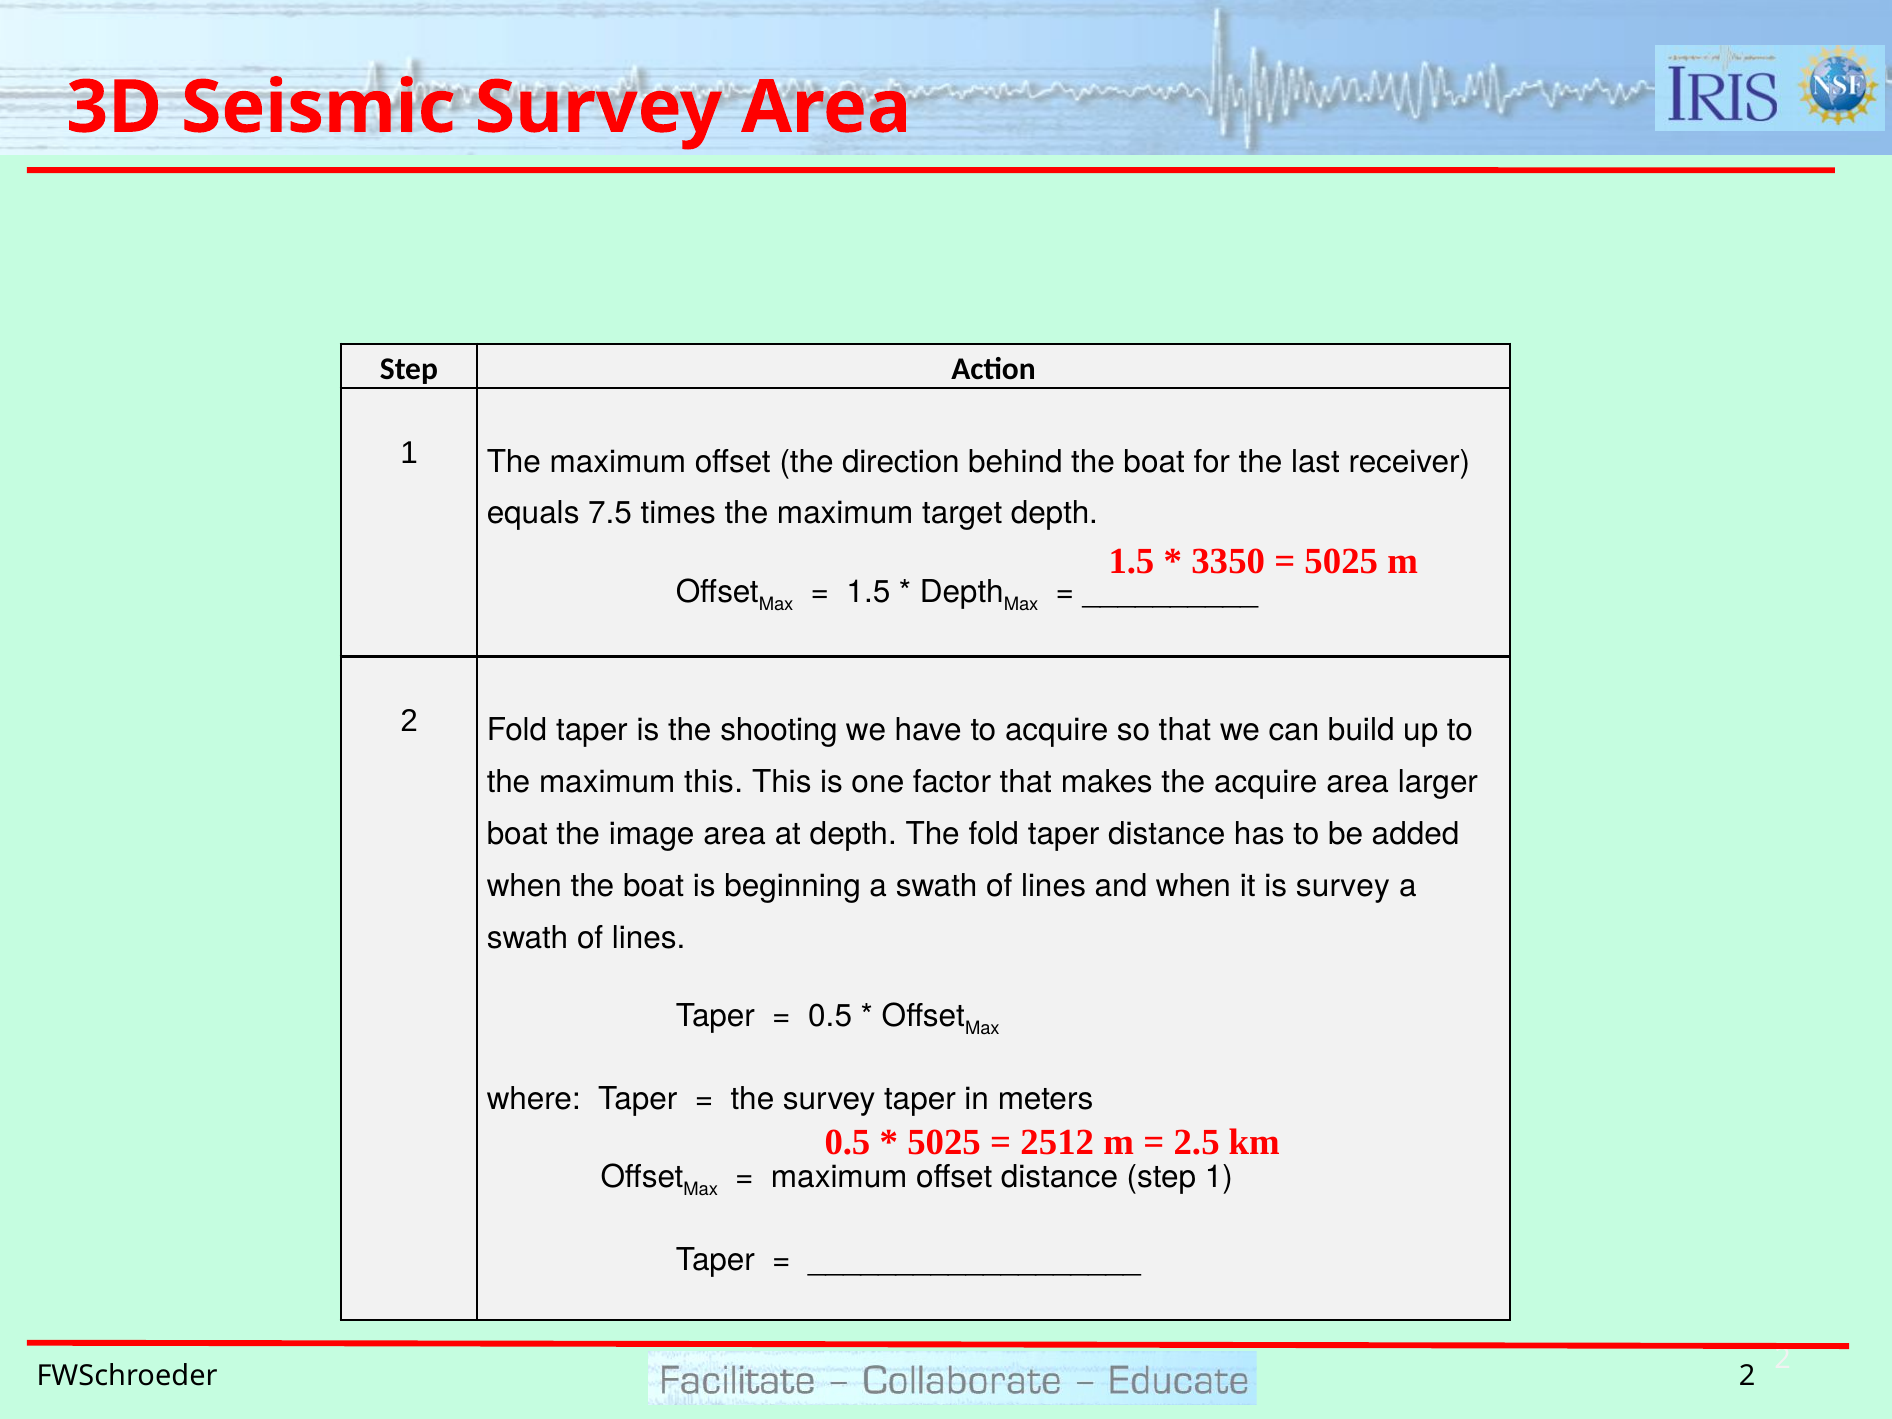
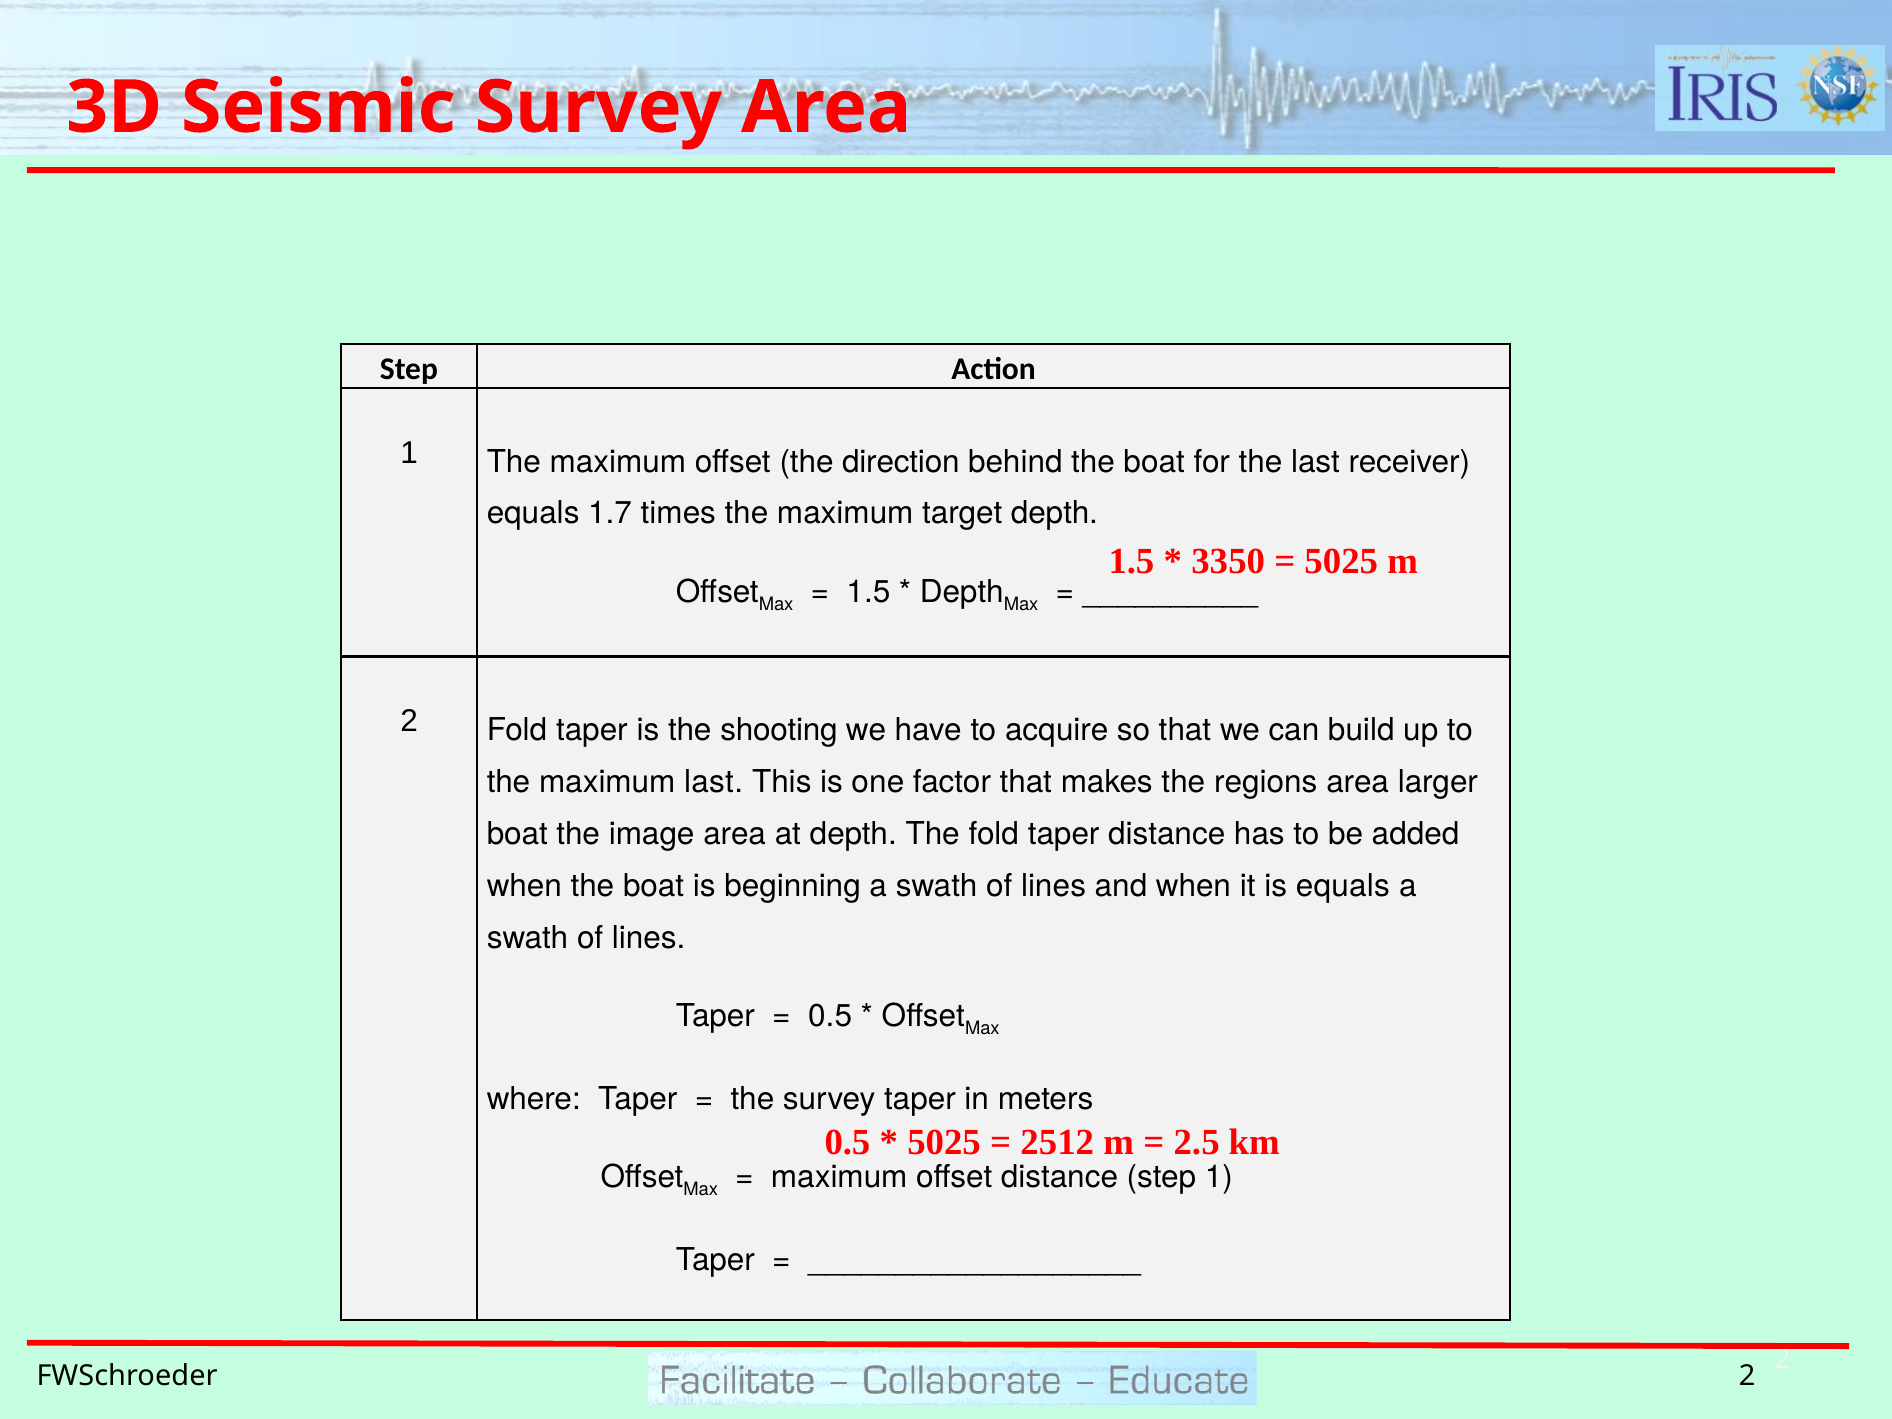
7.5: 7.5 -> 1.7
maximum this: this -> last
the acquire: acquire -> regions
is survey: survey -> equals
